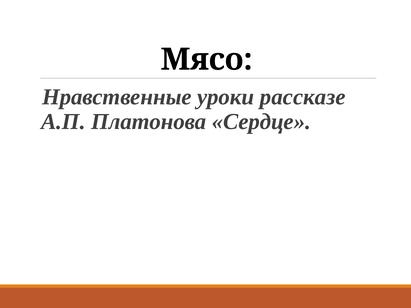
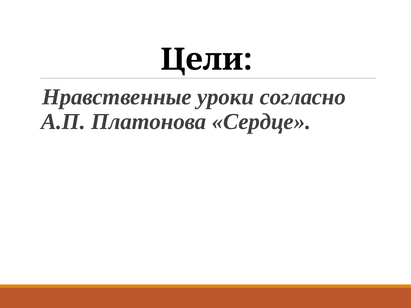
Мясо: Мясо -> Цели
рассказе: рассказе -> согласно
